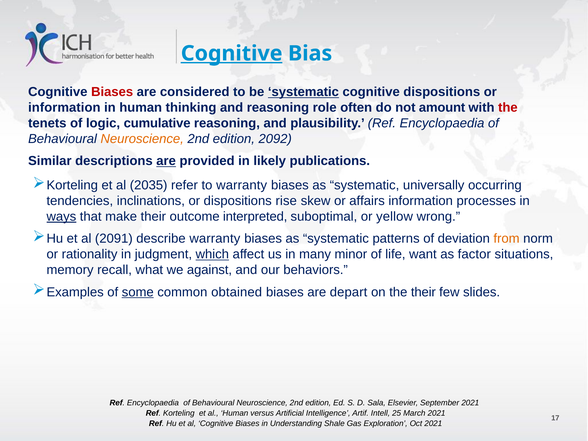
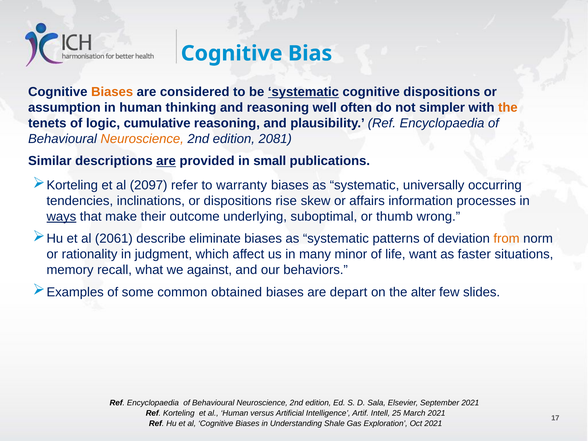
Cognitive at (232, 53) underline: present -> none
Biases at (112, 92) colour: red -> orange
information at (64, 108): information -> assumption
role: role -> well
amount: amount -> simpler
the at (508, 108) colour: red -> orange
2092: 2092 -> 2081
likely: likely -> small
2035: 2035 -> 2097
interpreted: interpreted -> underlying
yellow: yellow -> thumb
2091: 2091 -> 2061
describe warranty: warranty -> eliminate
which underline: present -> none
factor: factor -> faster
some underline: present -> none
the their: their -> alter
